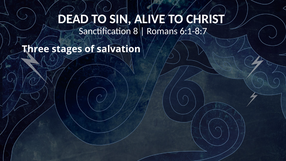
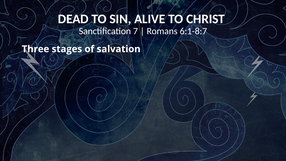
8: 8 -> 7
